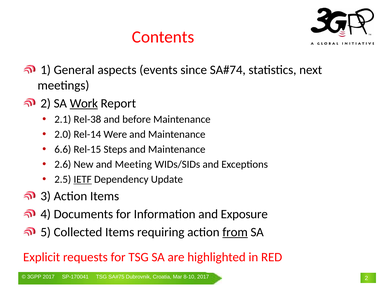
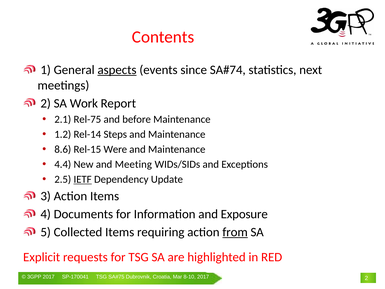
aspects underline: none -> present
Work underline: present -> none
Rel-38: Rel-38 -> Rel-75
2.0: 2.0 -> 1.2
Were: Were -> Steps
6.6: 6.6 -> 8.6
Steps: Steps -> Were
2.6: 2.6 -> 4.4
